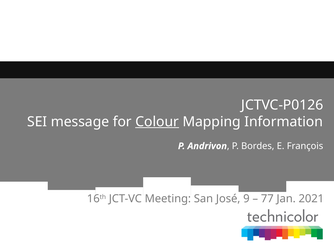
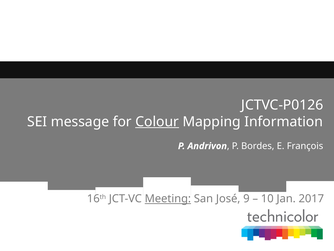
Meeting underline: none -> present
77: 77 -> 10
2021: 2021 -> 2017
